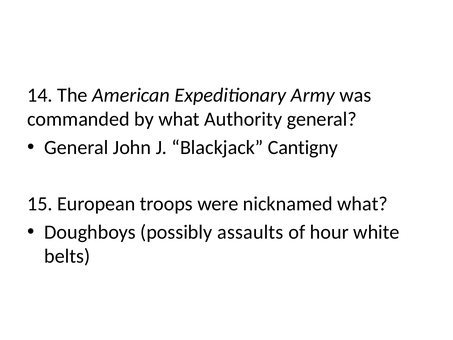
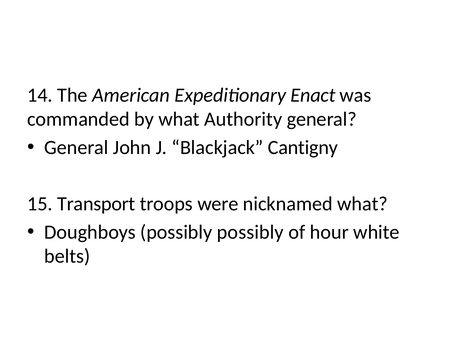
Army: Army -> Enact
European: European -> Transport
possibly assaults: assaults -> possibly
